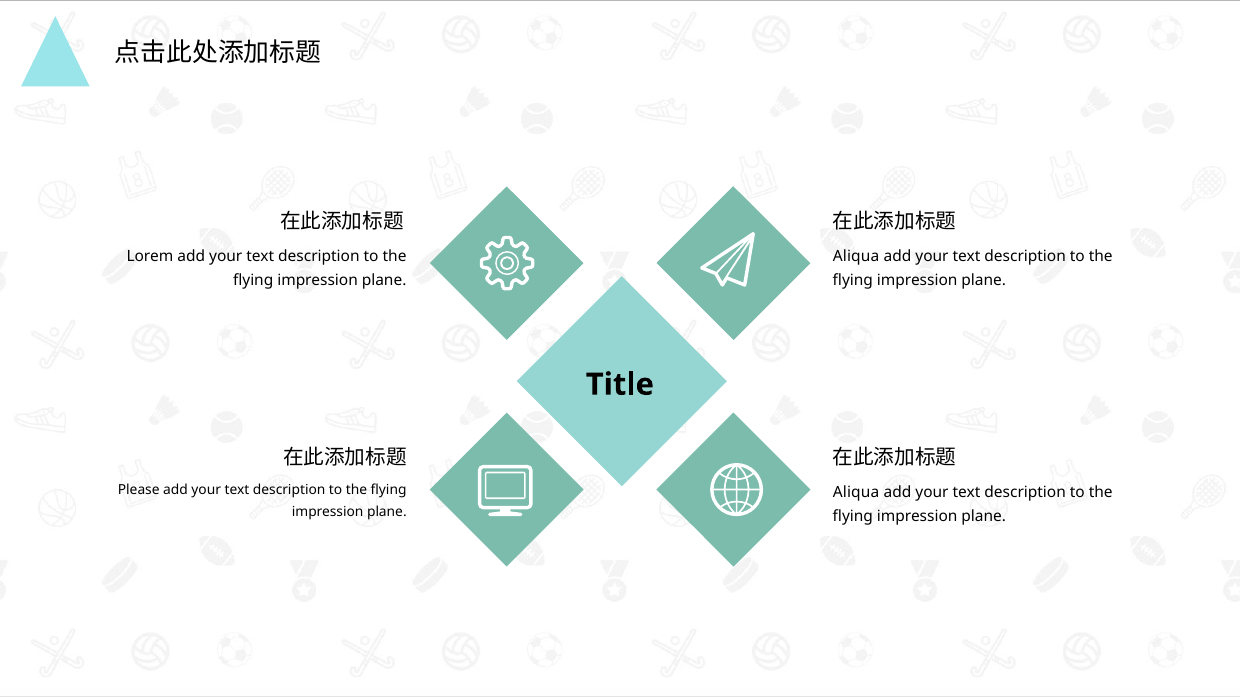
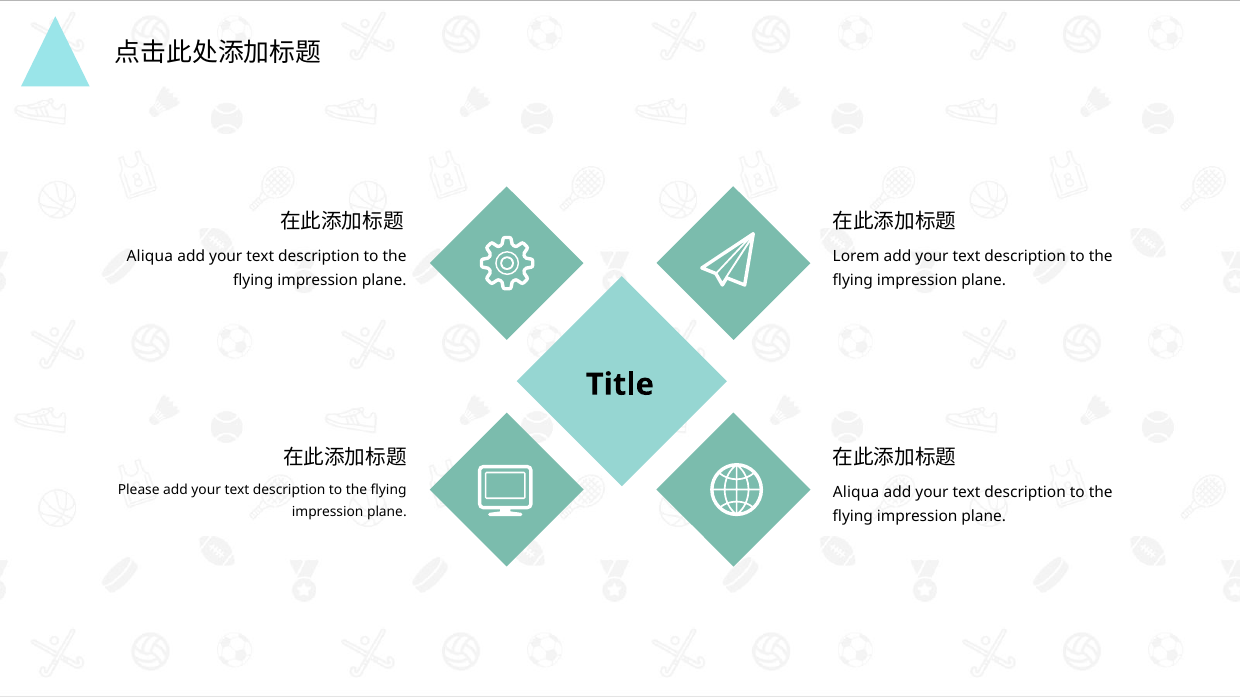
Lorem at (150, 256): Lorem -> Aliqua
Aliqua at (856, 256): Aliqua -> Lorem
